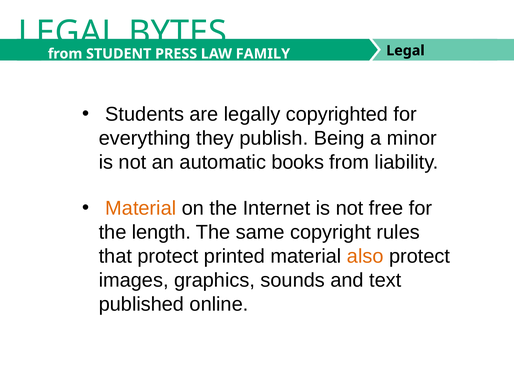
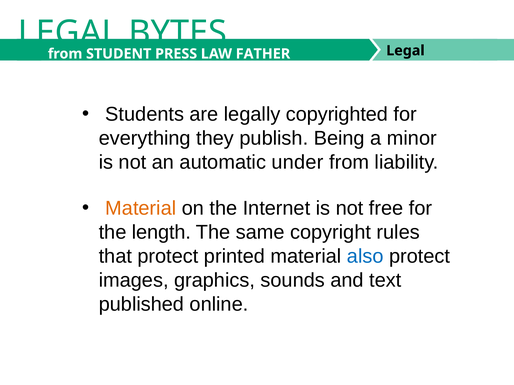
FAMILY: FAMILY -> FATHER
books: books -> under
also colour: orange -> blue
